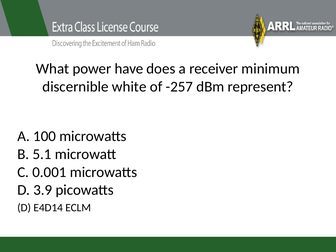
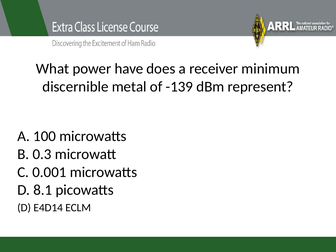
white: white -> metal
-257: -257 -> -139
5.1: 5.1 -> 0.3
3.9: 3.9 -> 8.1
